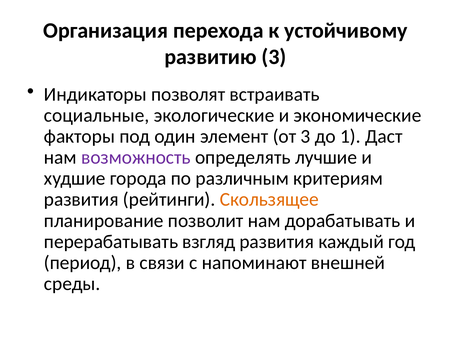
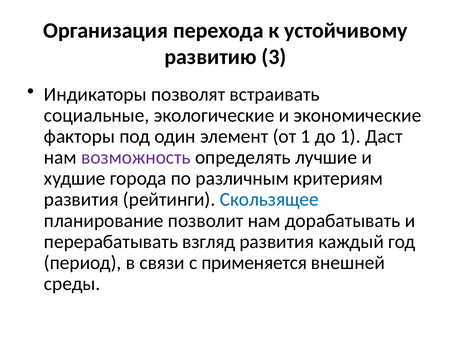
от 3: 3 -> 1
Скользящее colour: orange -> blue
напоминают: напоминают -> применяется
